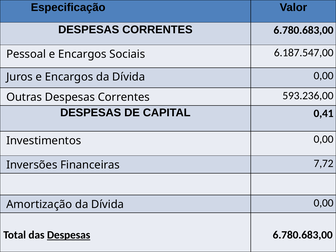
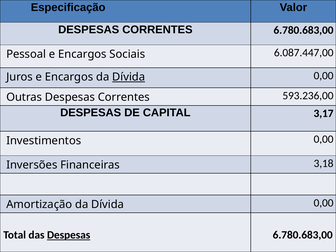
6.187.547,00: 6.187.547,00 -> 6.087.447,00
Dívida at (129, 77) underline: none -> present
0,41: 0,41 -> 3,17
7,72: 7,72 -> 3,18
